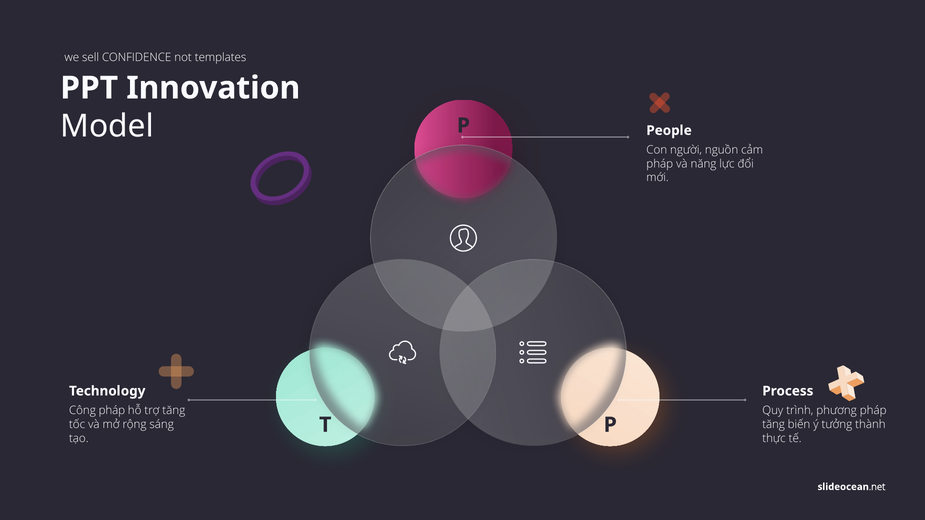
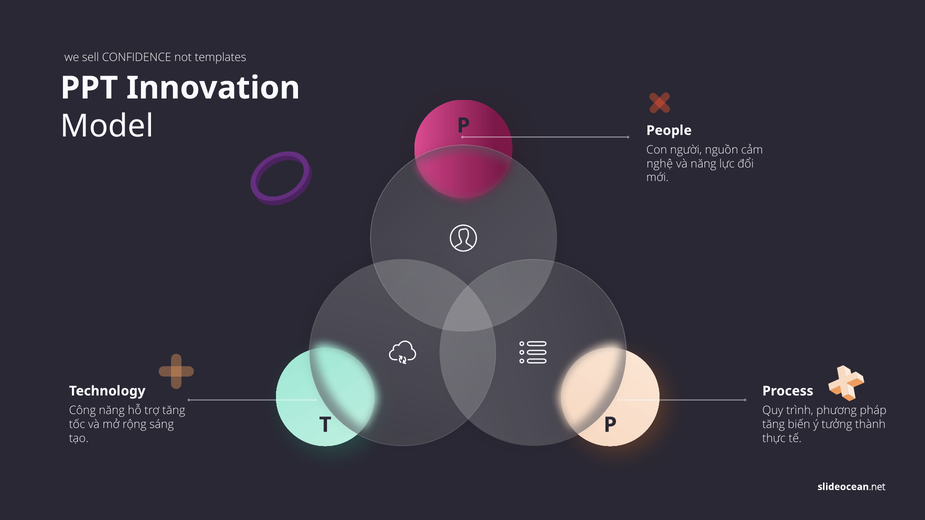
pháp at (660, 164): pháp -> nghệ
Công pháp: pháp -> năng
